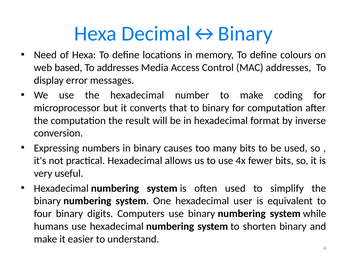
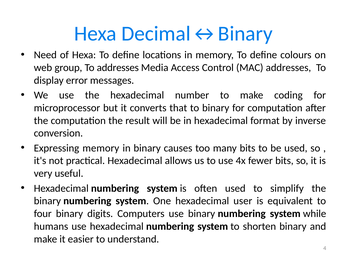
based: based -> group
Expressing numbers: numbers -> memory
